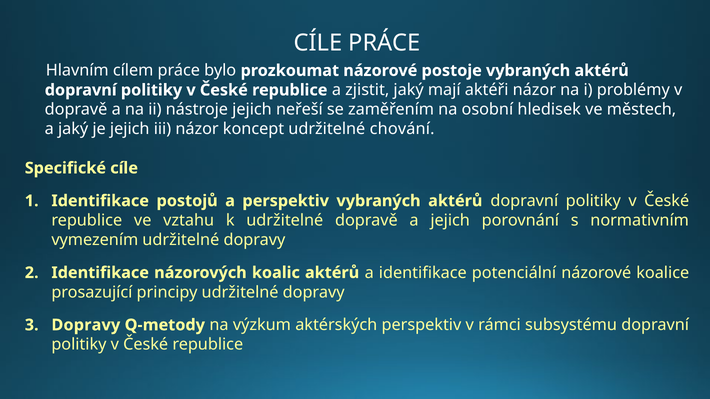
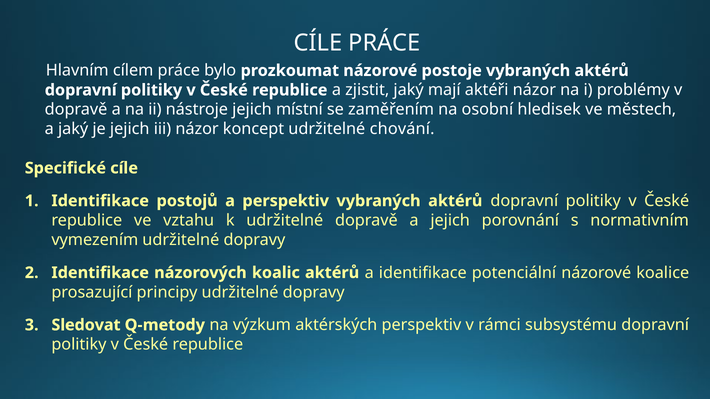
neřeší: neřeší -> místní
Dopravy at (86, 325): Dopravy -> Sledovat
